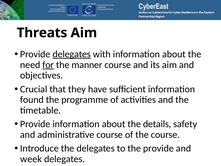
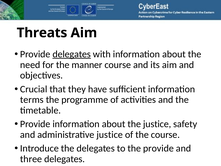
for underline: present -> none
found: found -> terms
the details: details -> justice
administrative course: course -> justice
week: week -> three
